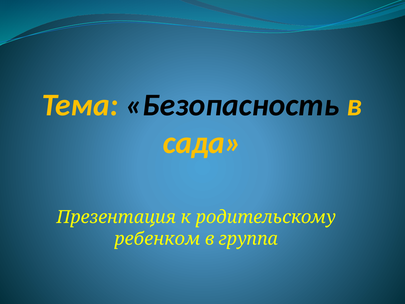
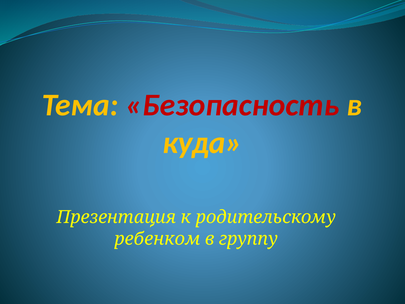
Безопасность colour: black -> red
сада: сада -> куда
группа: группа -> группу
